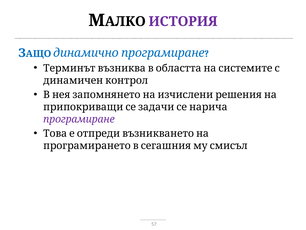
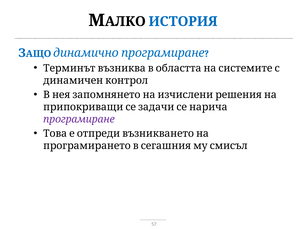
ИСТОРИЯ colour: purple -> blue
